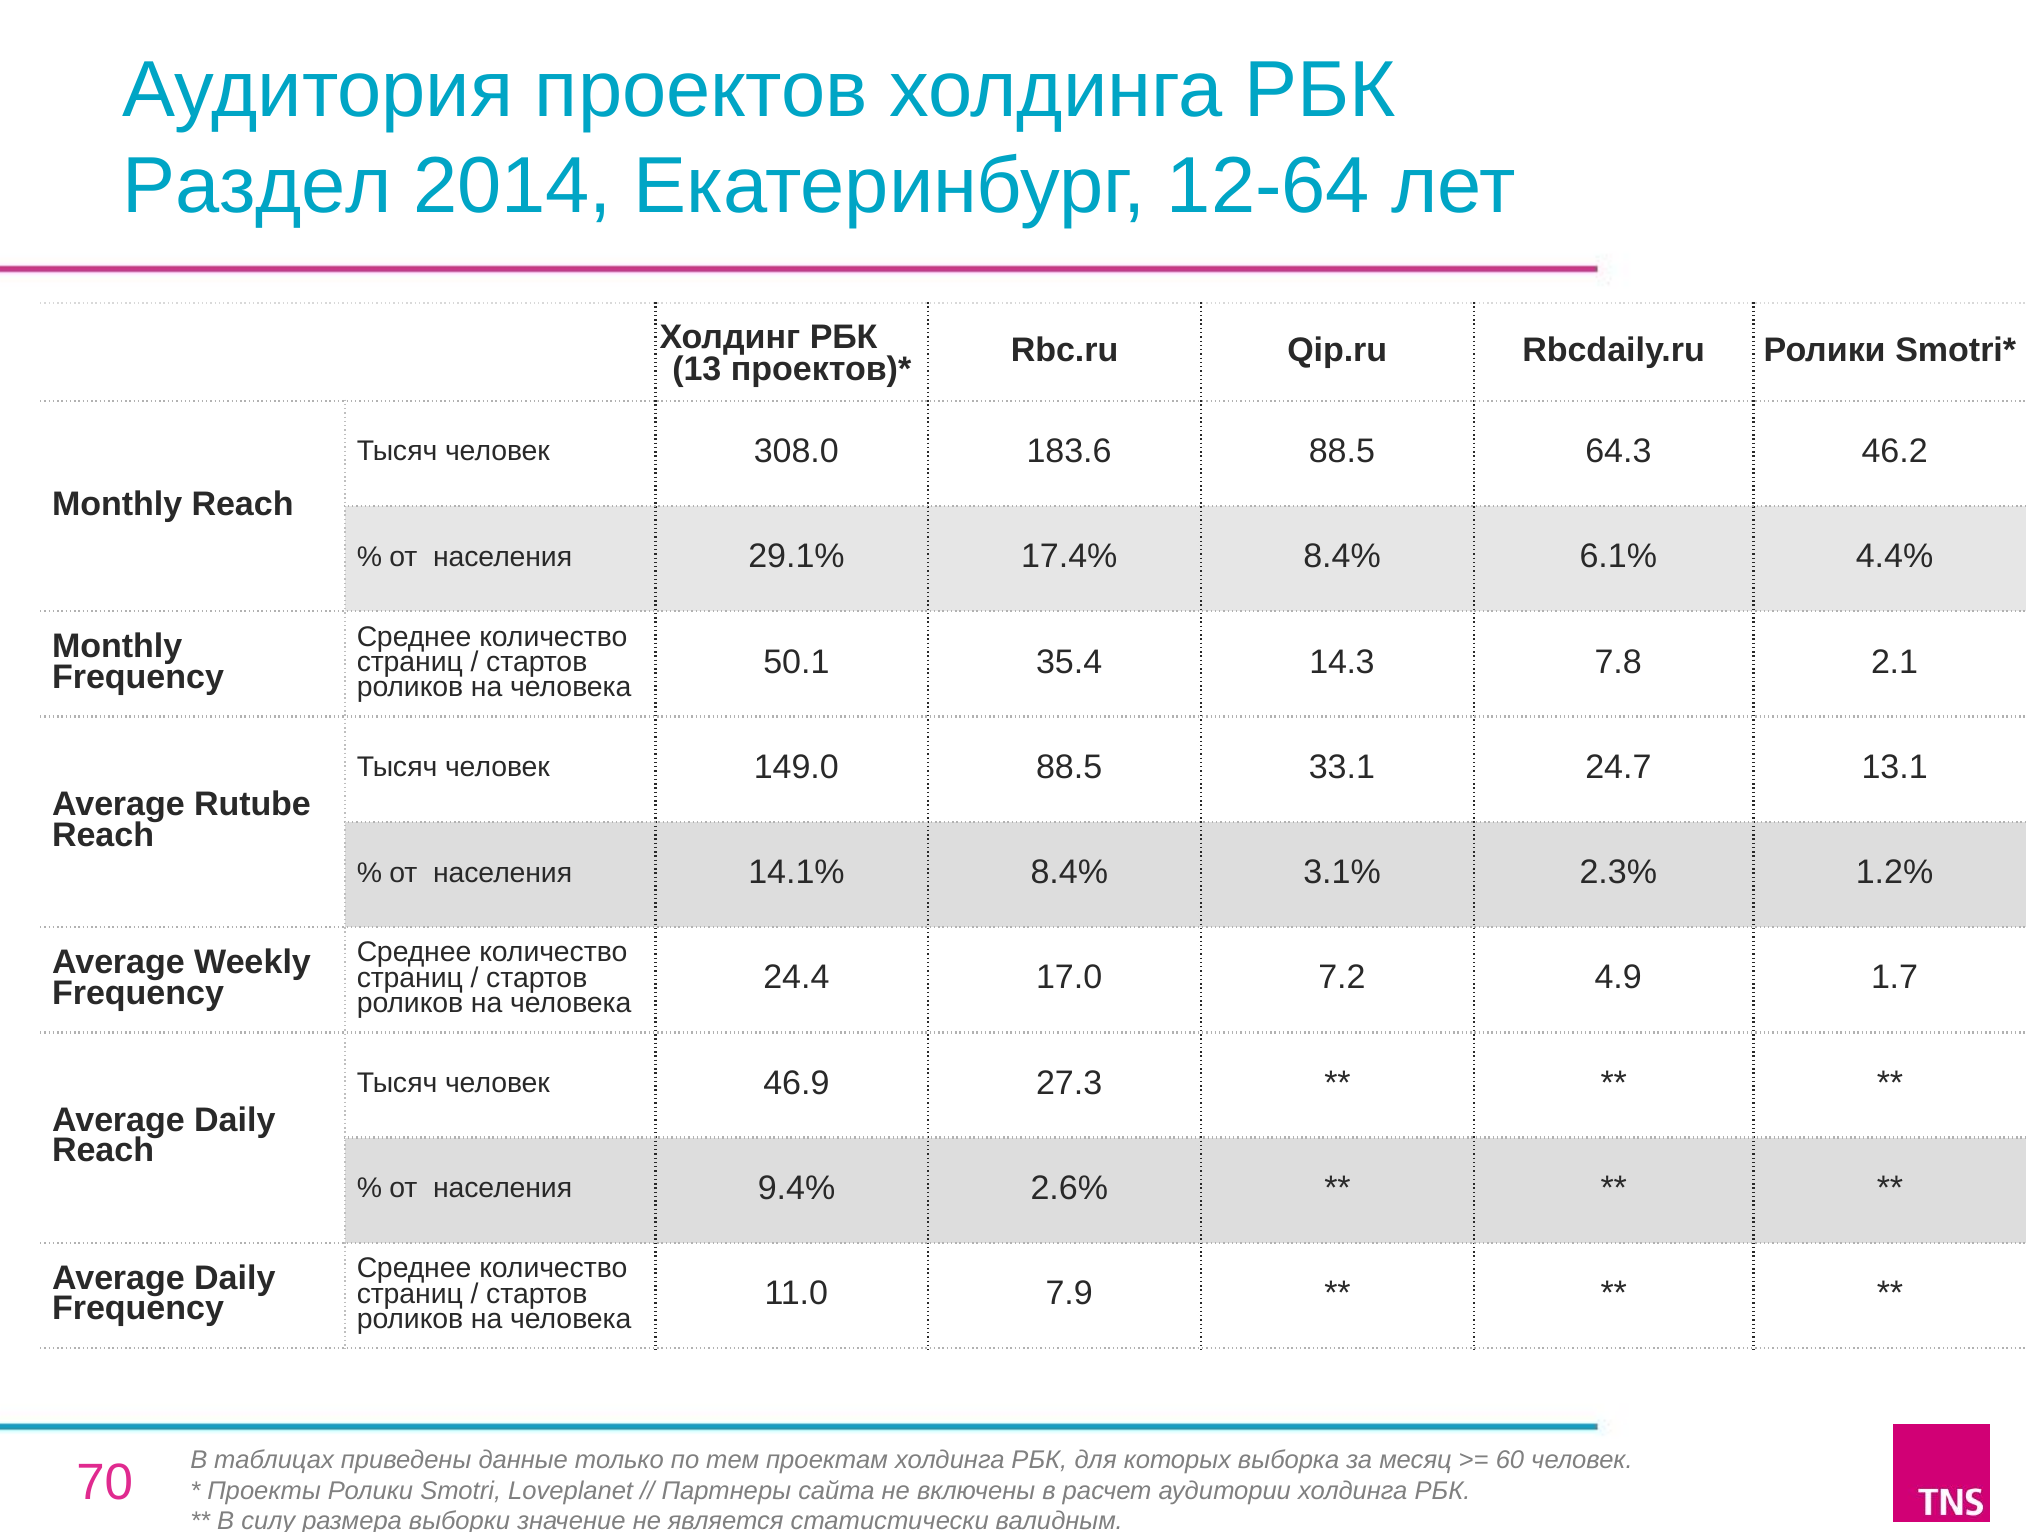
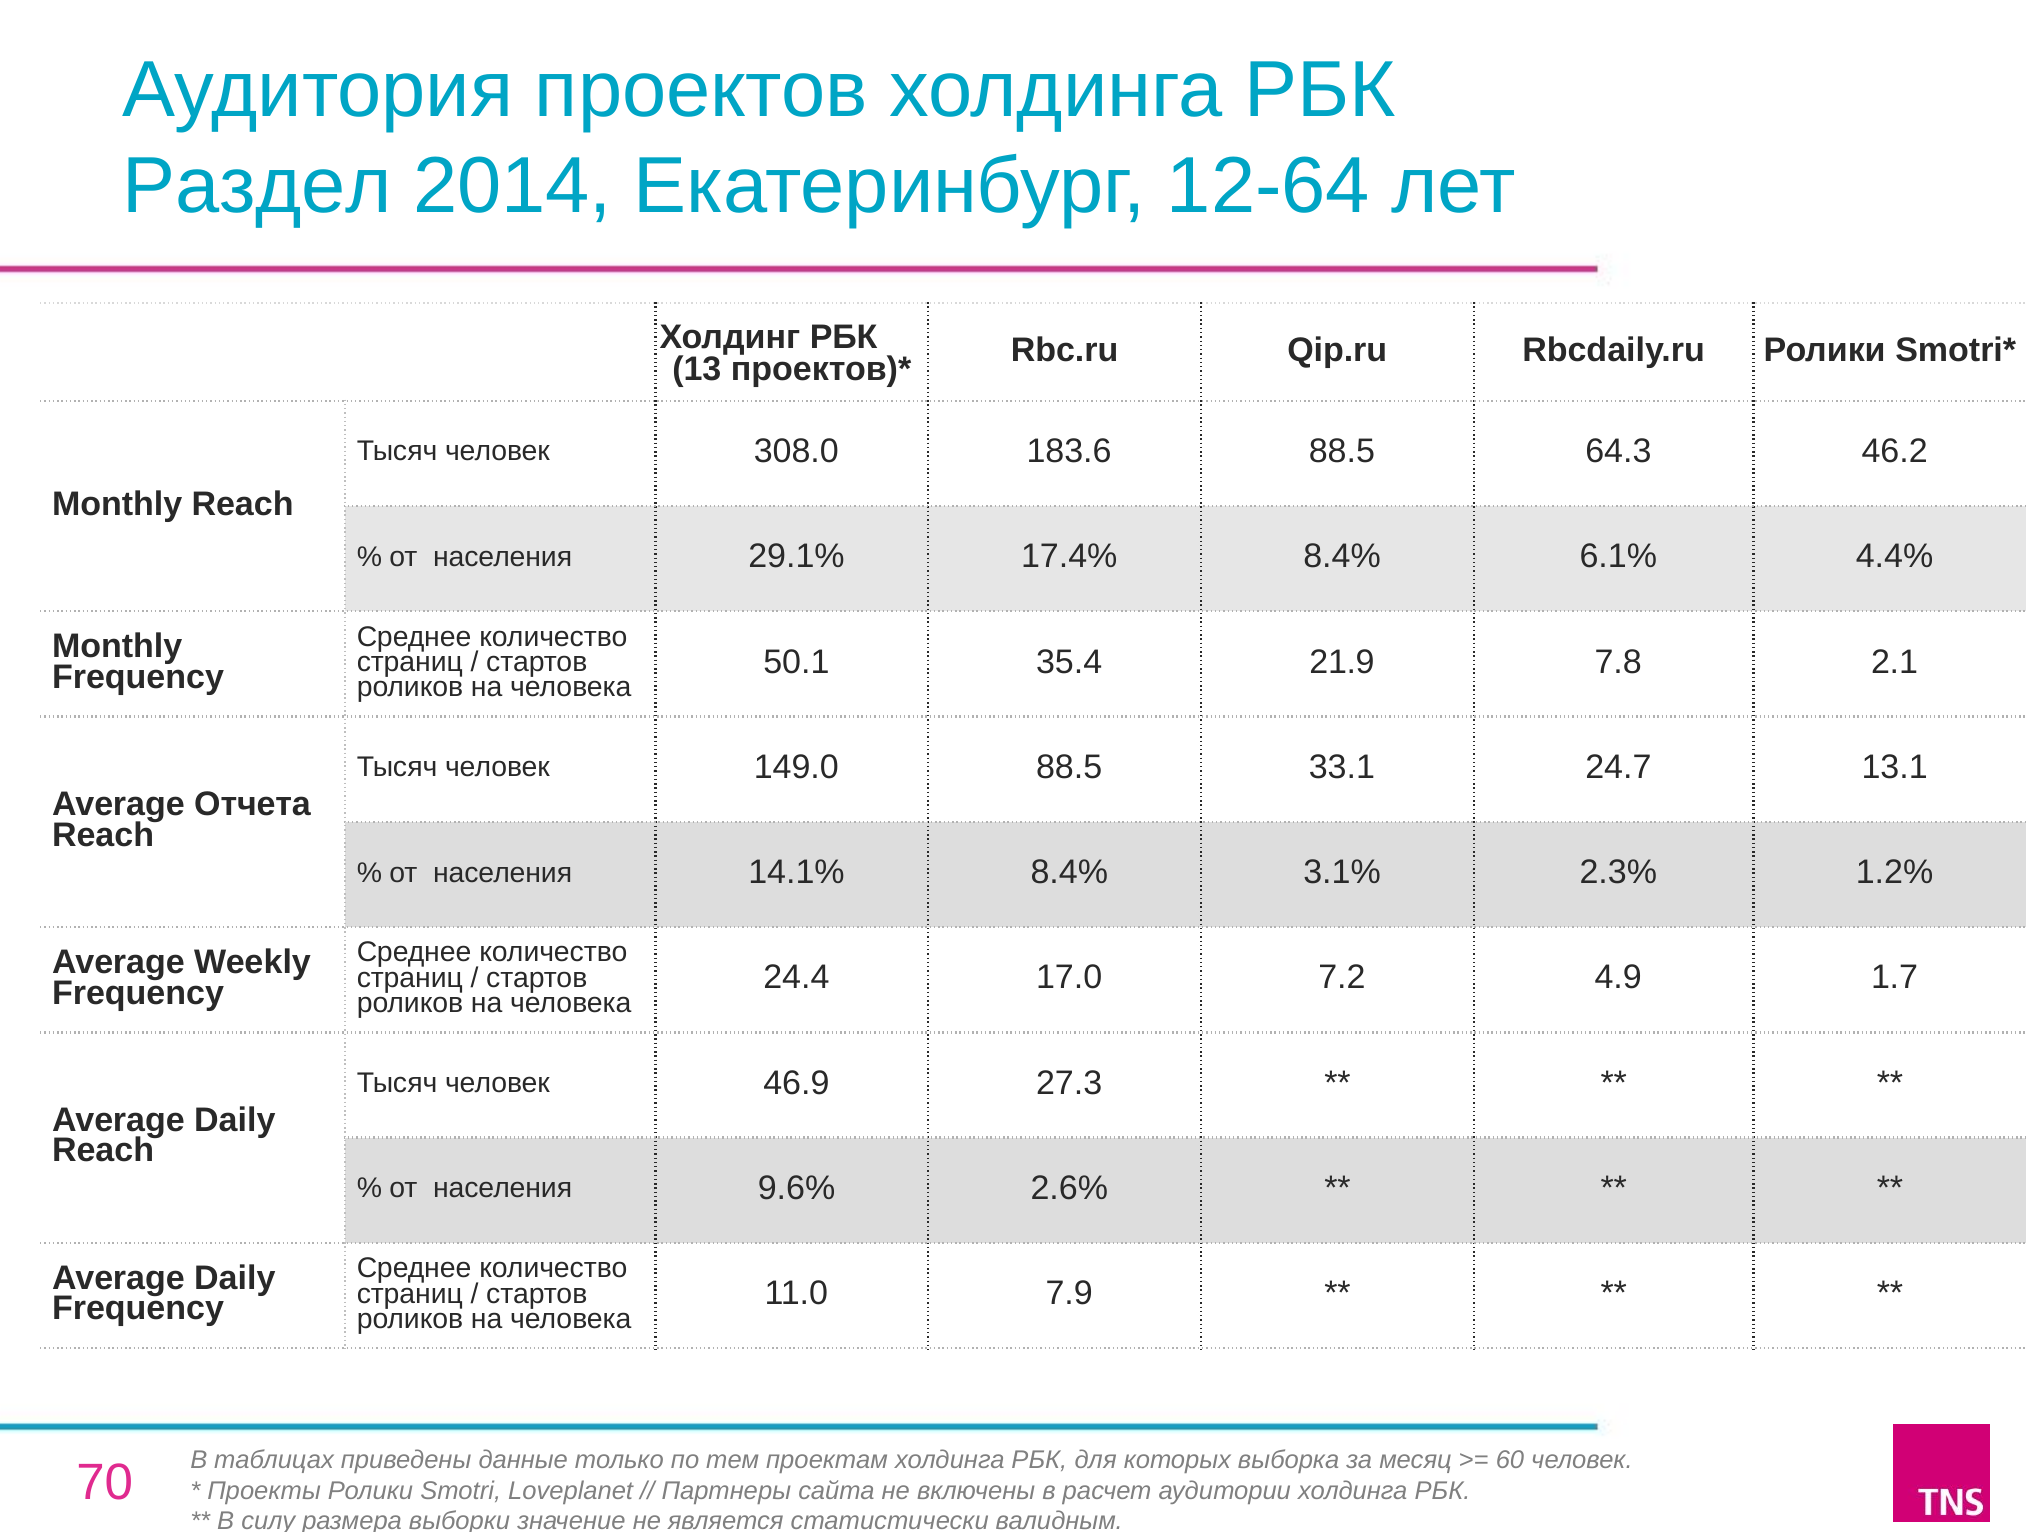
14.3: 14.3 -> 21.9
Rutube: Rutube -> Отчета
9.4%: 9.4% -> 9.6%
